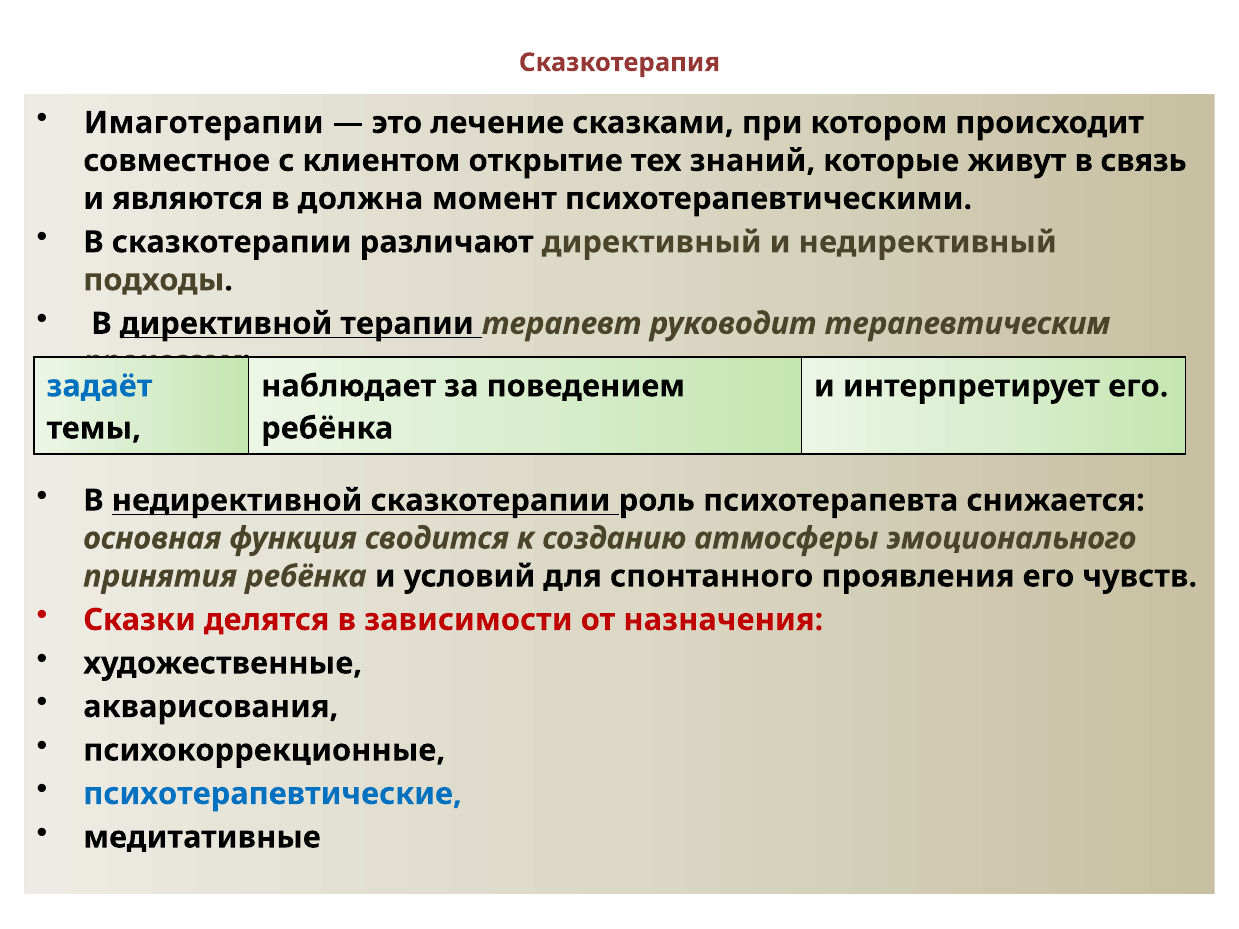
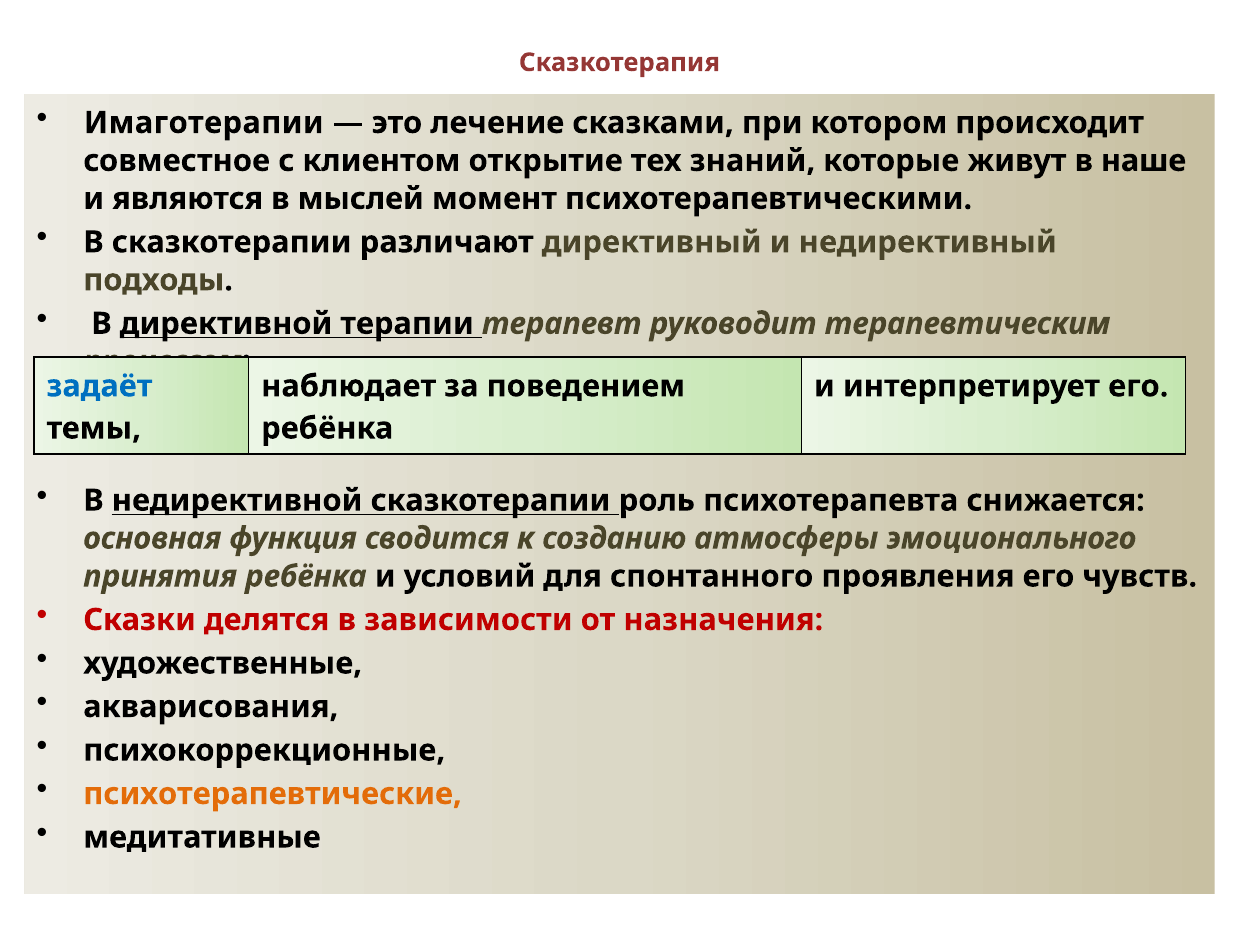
связь: связь -> наше
должна: должна -> мыслей
психотерапевтические colour: blue -> orange
